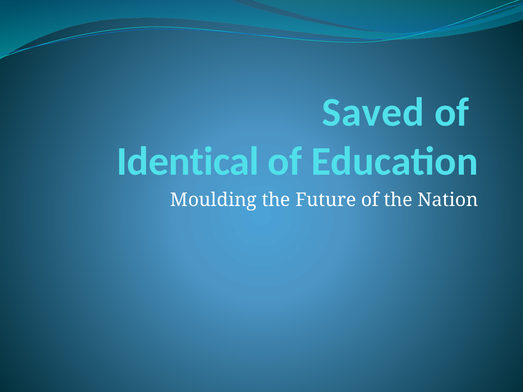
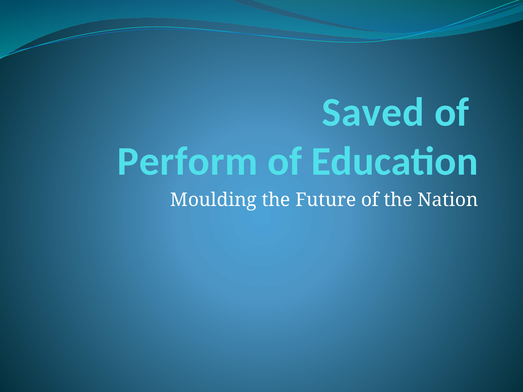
Identical: Identical -> Perform
